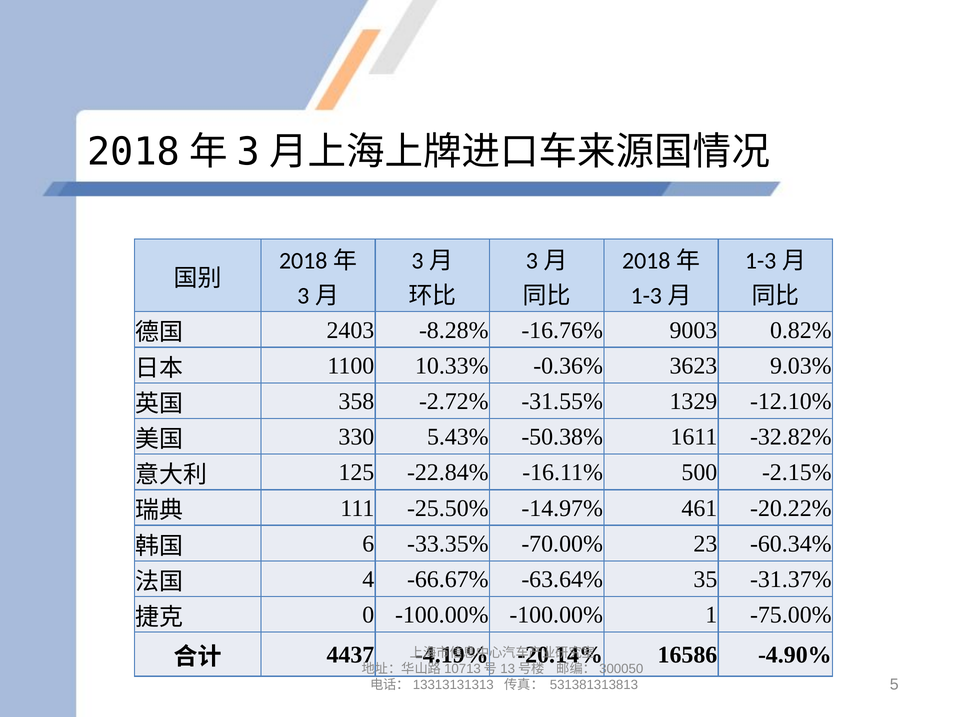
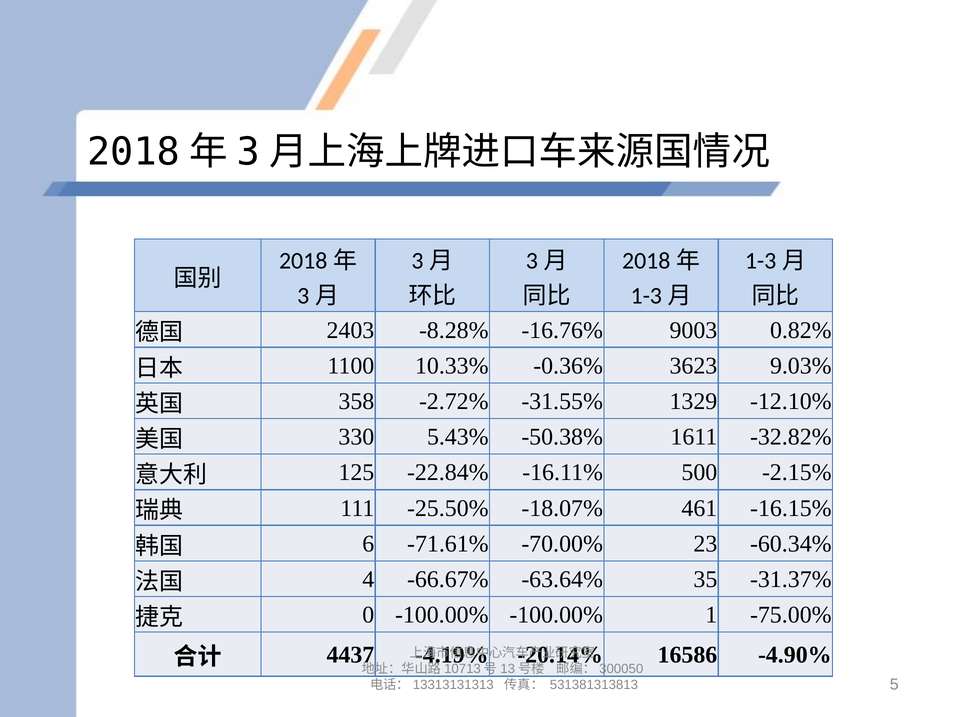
-14.97%: -14.97% -> -18.07%
-20.22%: -20.22% -> -16.15%
-33.35%: -33.35% -> -71.61%
